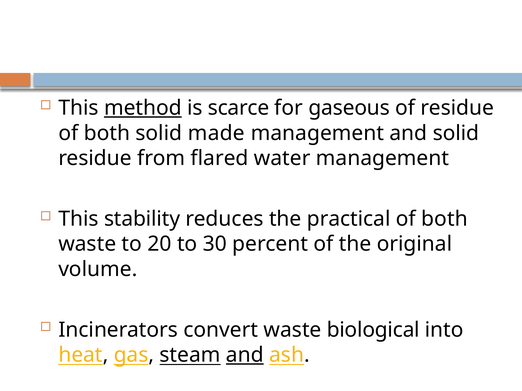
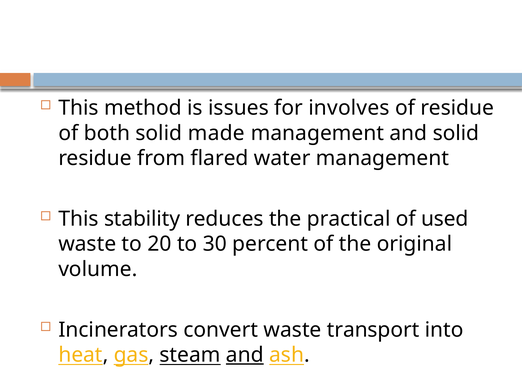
method underline: present -> none
scarce: scarce -> issues
gaseous: gaseous -> involves
both at (445, 219): both -> used
biological: biological -> transport
